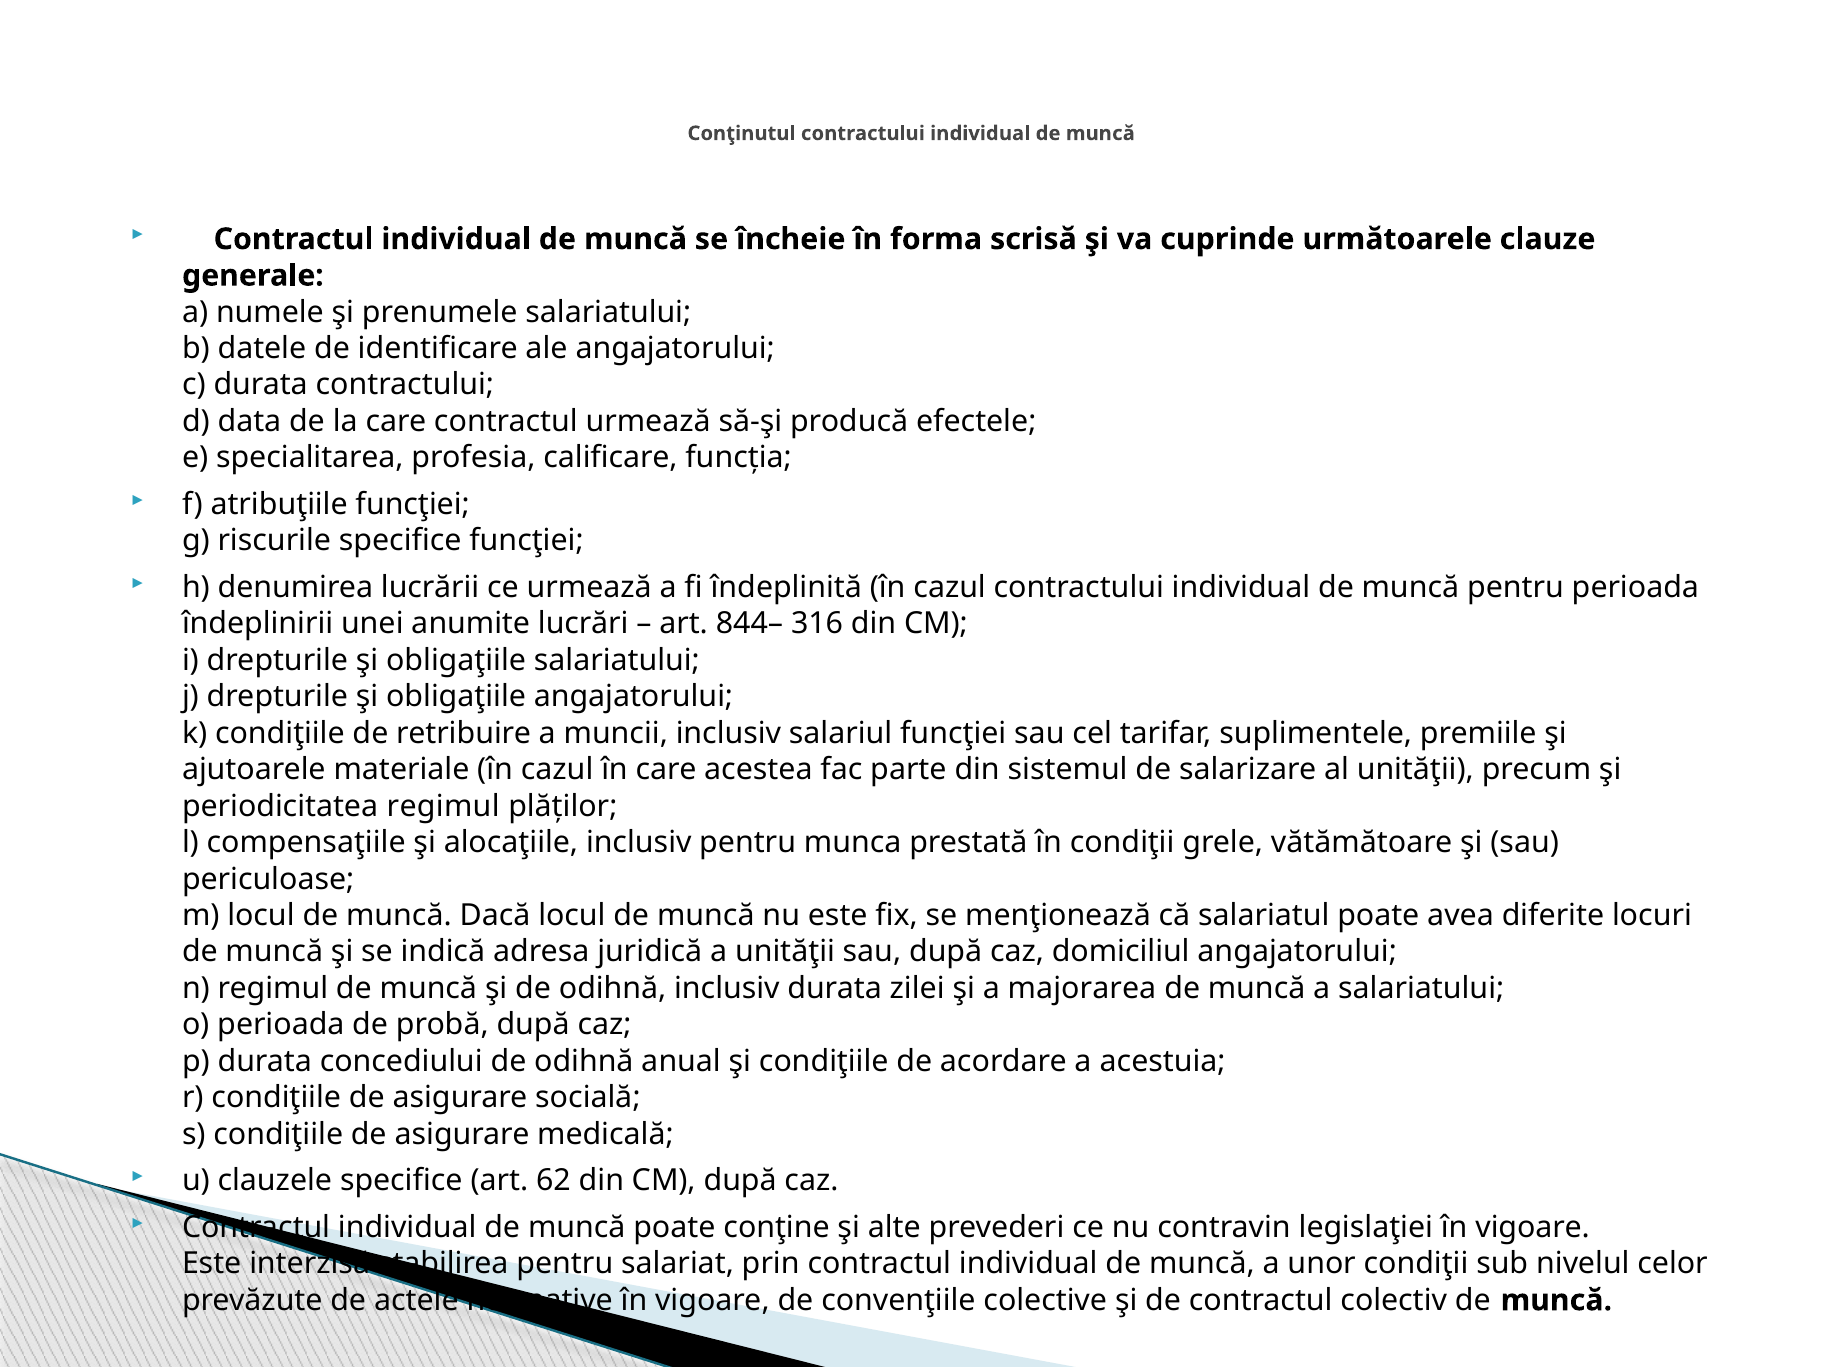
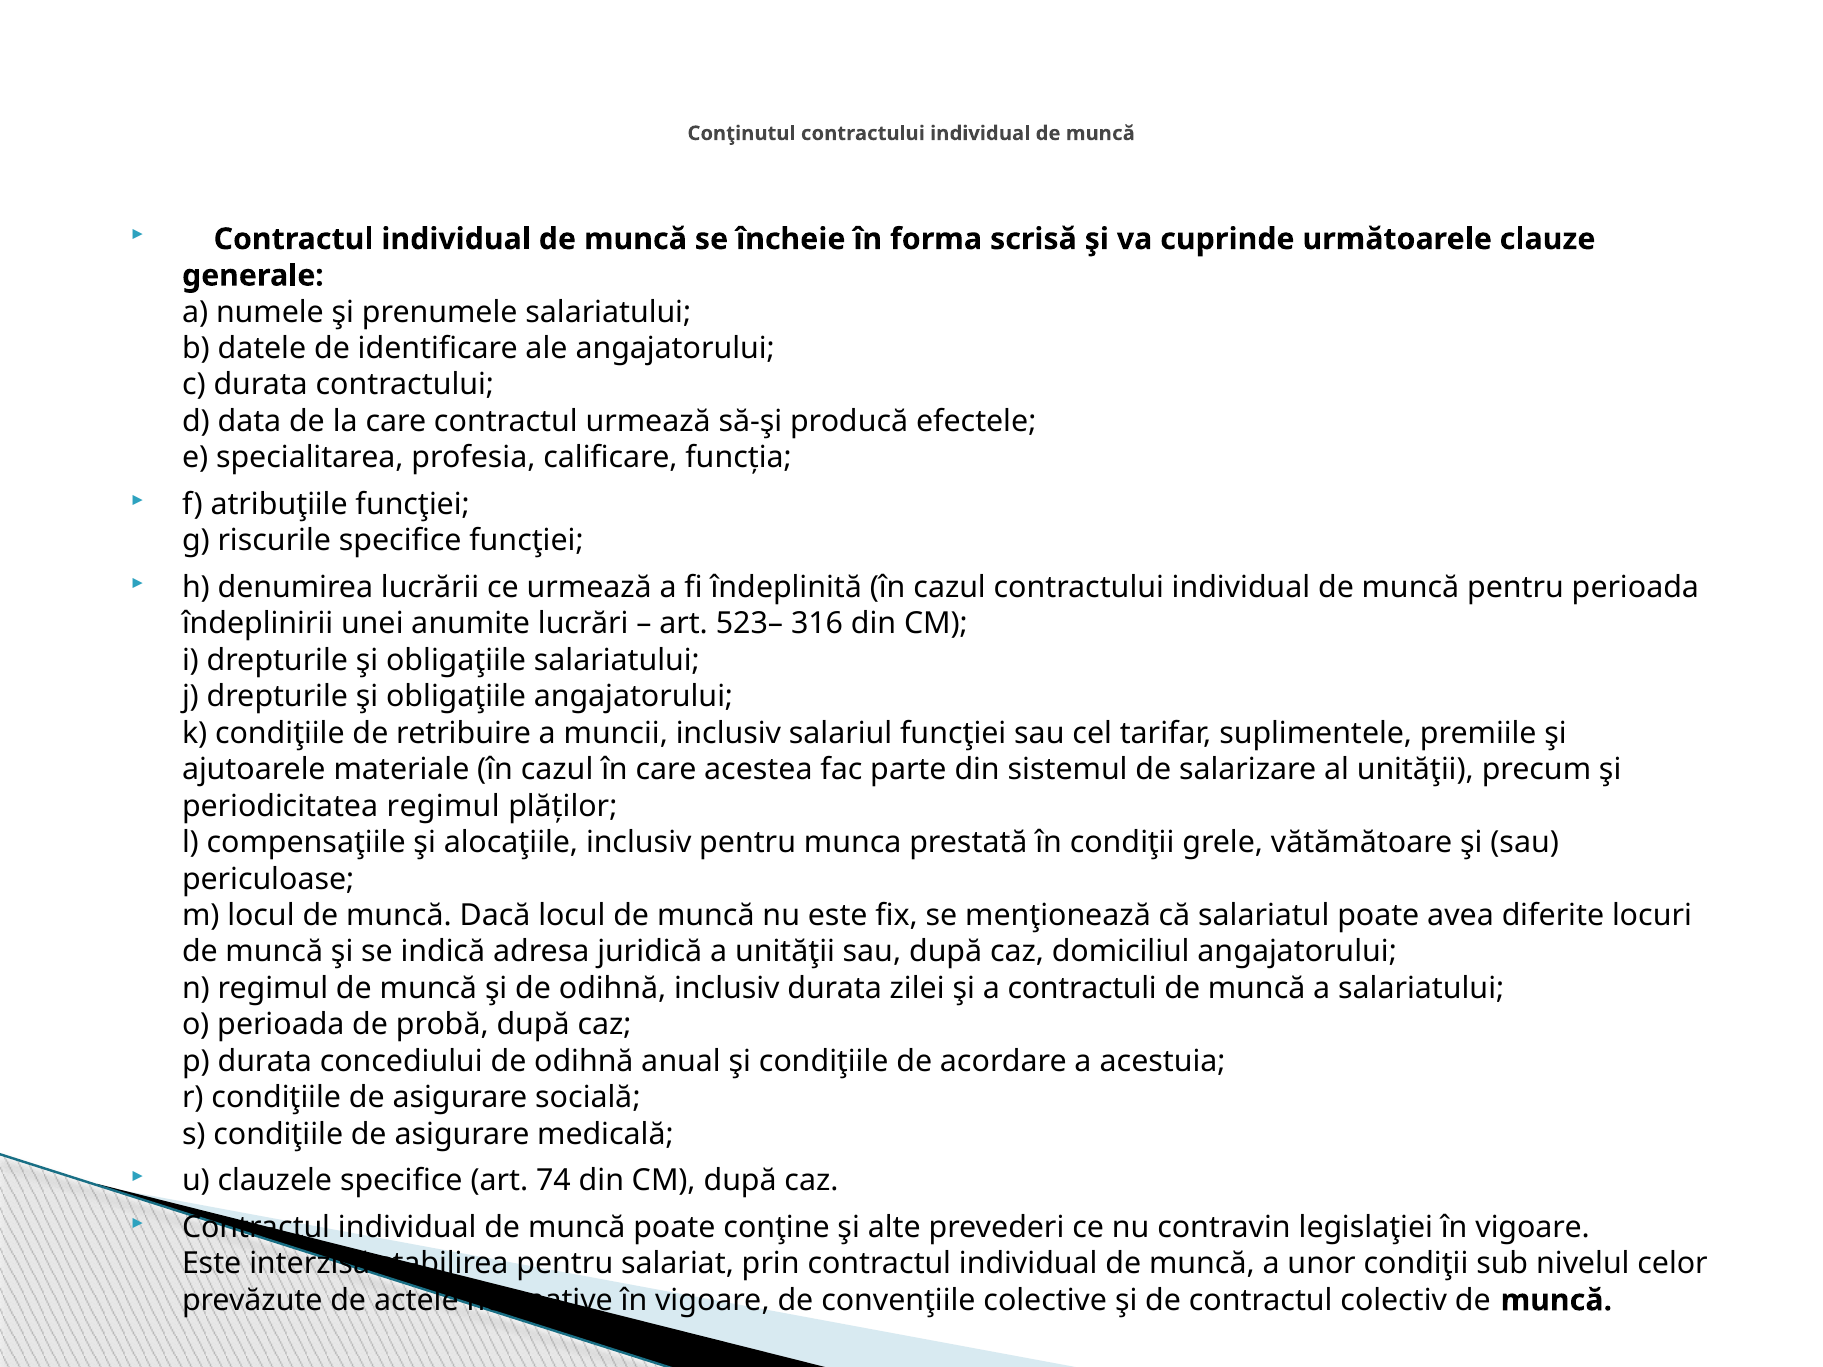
844–: 844– -> 523–
majorarea: majorarea -> contractuli
62: 62 -> 74
